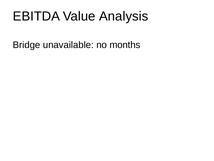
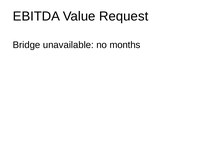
Analysis: Analysis -> Request
